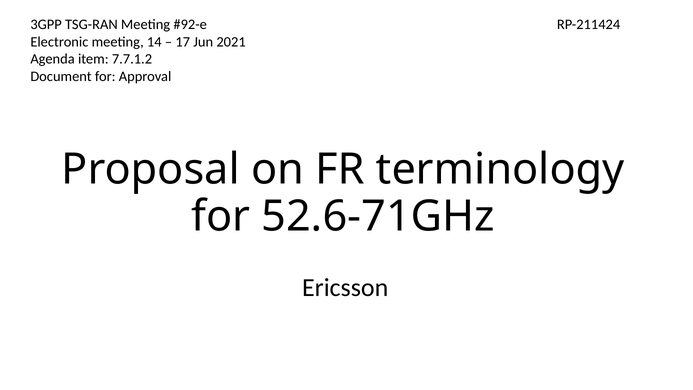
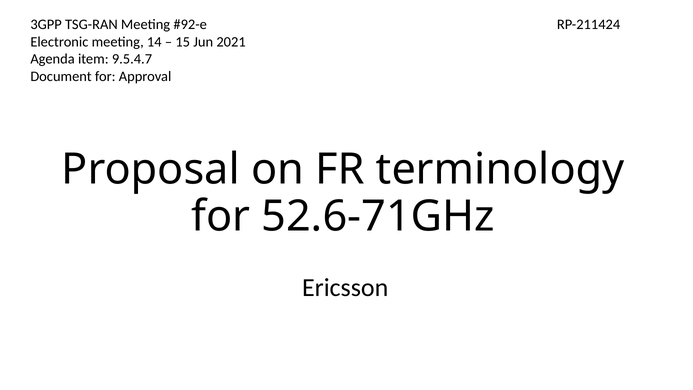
17: 17 -> 15
7.7.1.2: 7.7.1.2 -> 9.5.4.7
